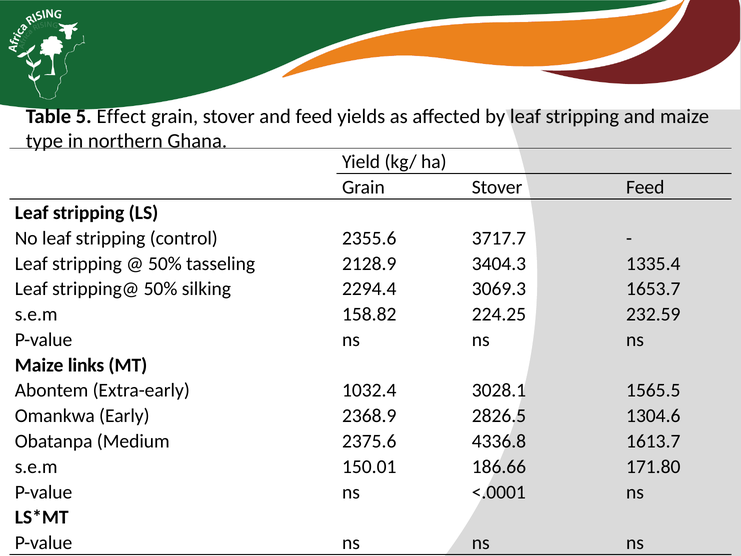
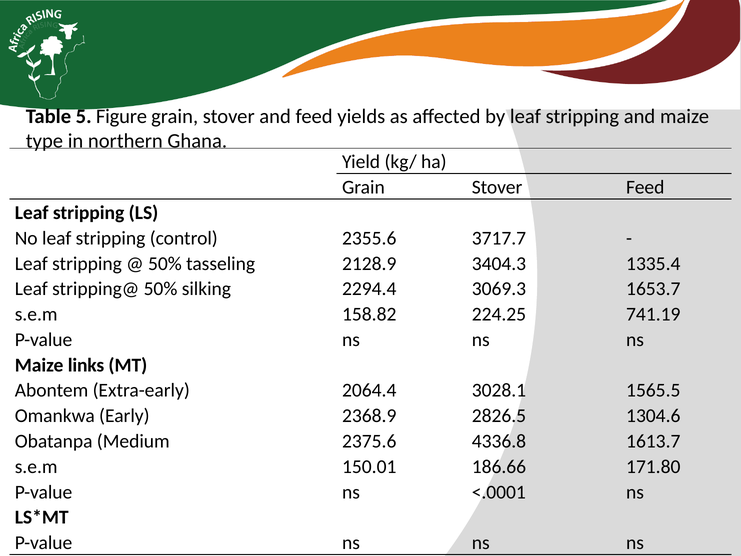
Effect: Effect -> Figure
232.59: 232.59 -> 741.19
1032.4: 1032.4 -> 2064.4
